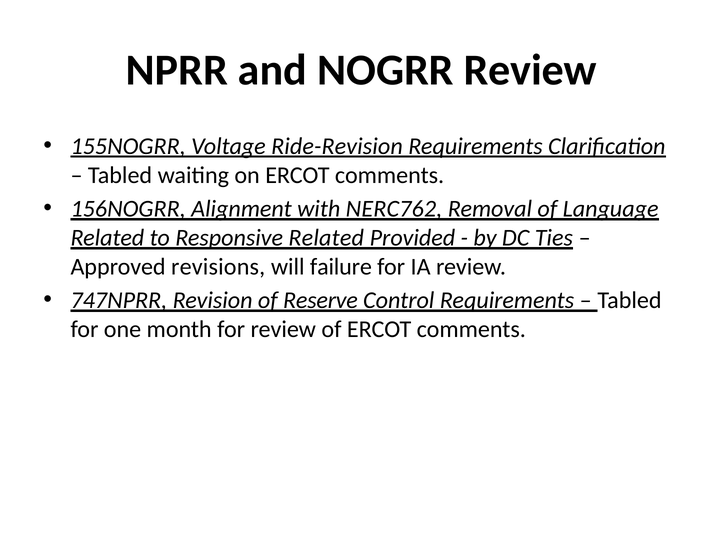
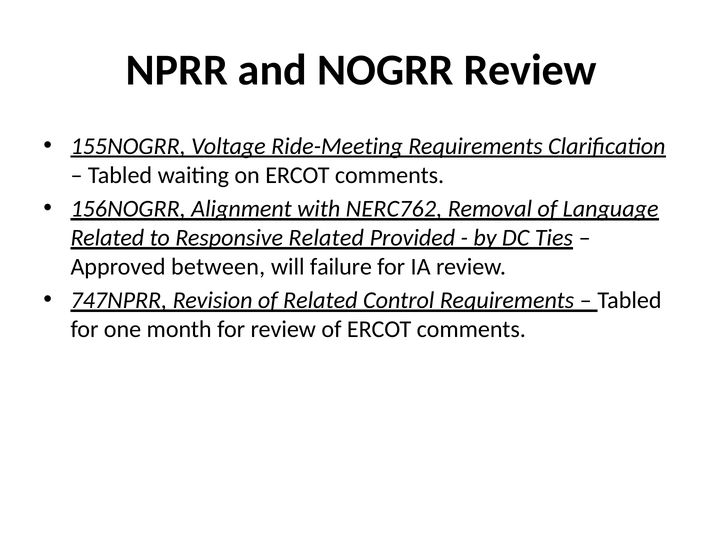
Ride-Revision: Ride-Revision -> Ride-Meeting
revisions: revisions -> between
of Reserve: Reserve -> Related
